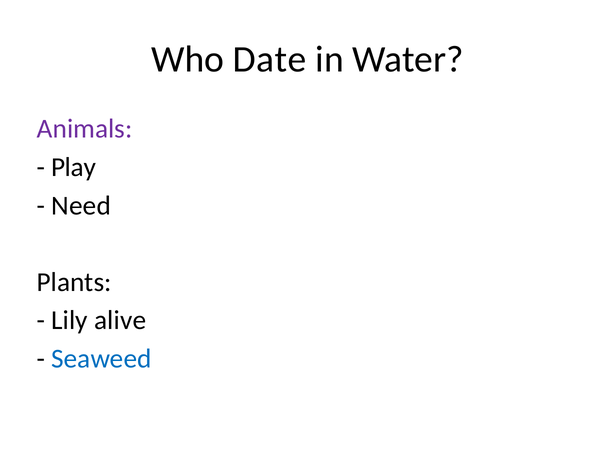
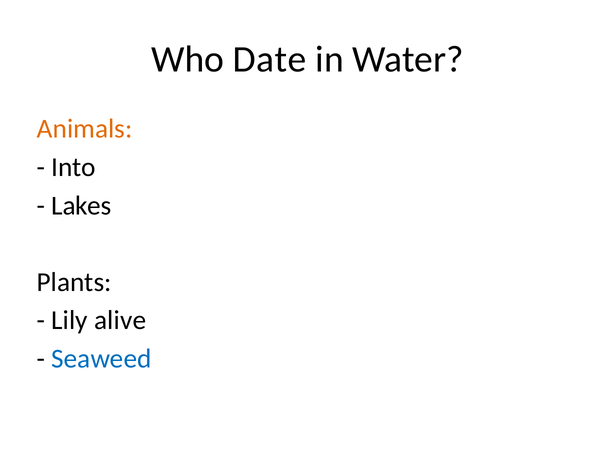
Animals colour: purple -> orange
Play: Play -> Into
Need: Need -> Lakes
